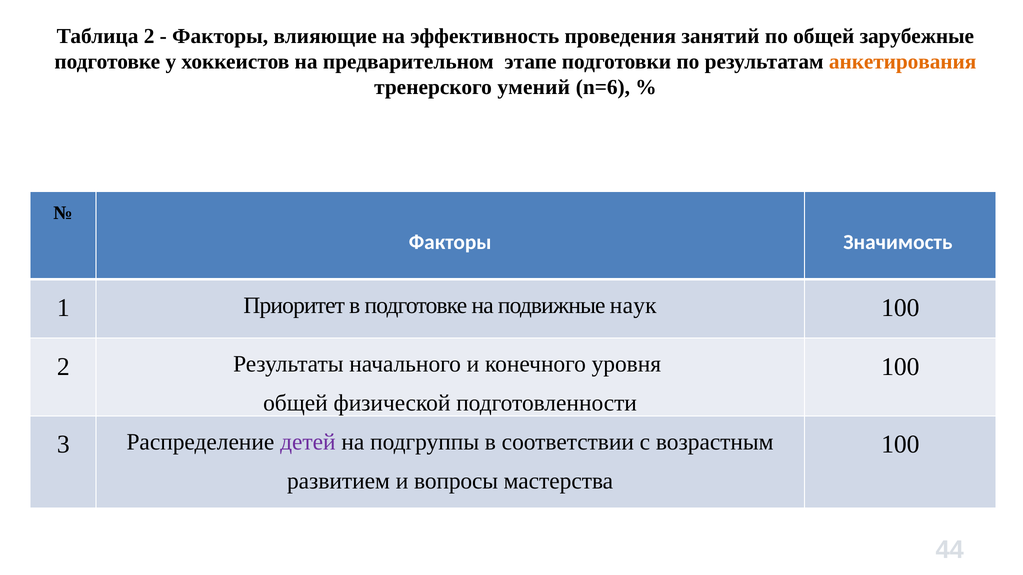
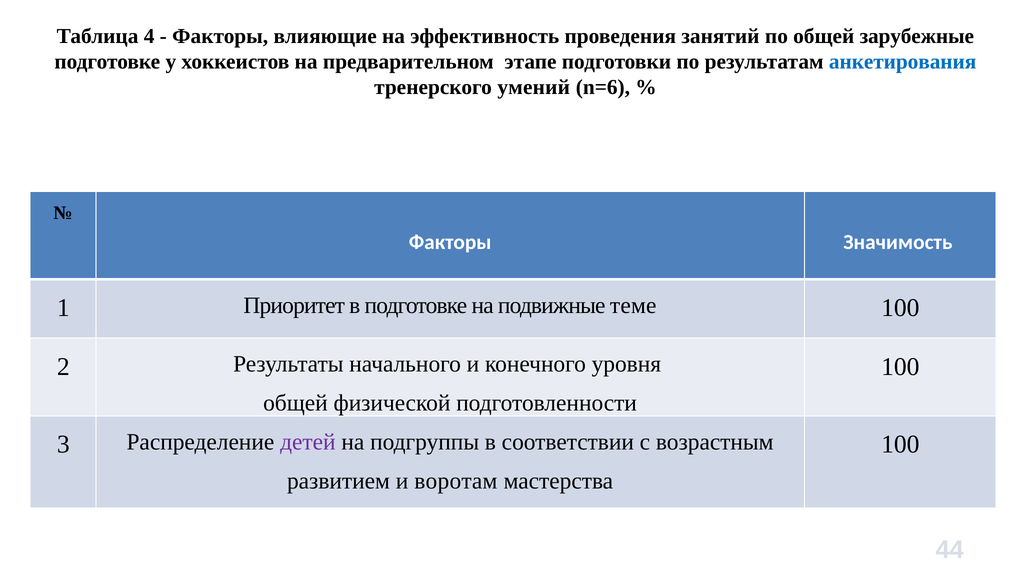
Таблица 2: 2 -> 4
анкетирования colour: orange -> blue
наук: наук -> теме
вопросы: вопросы -> воротам
